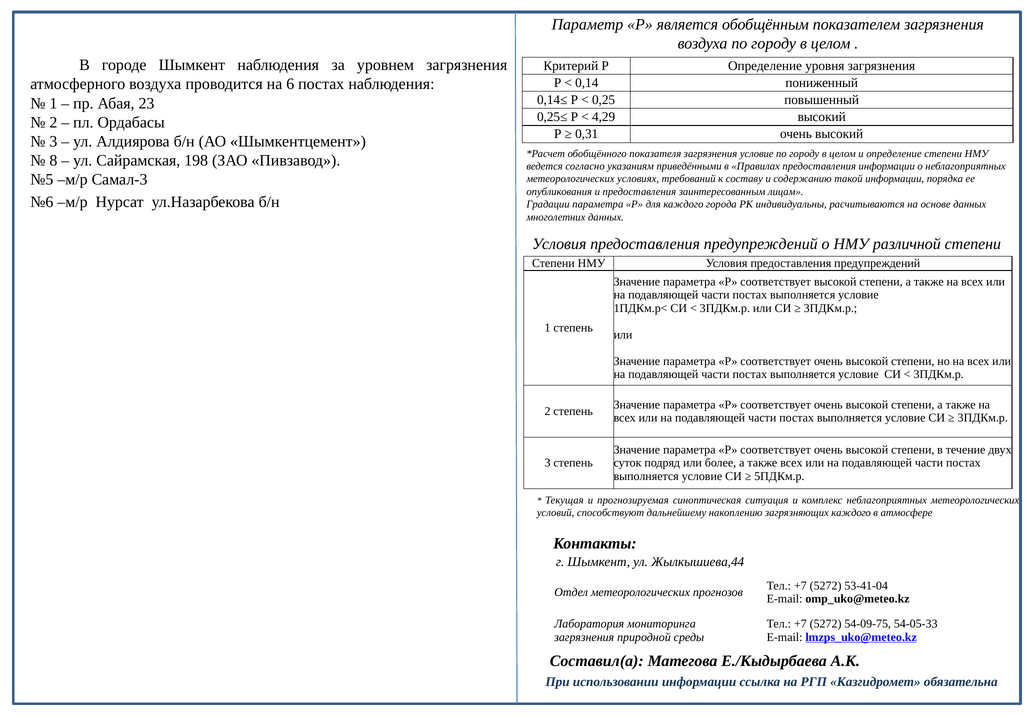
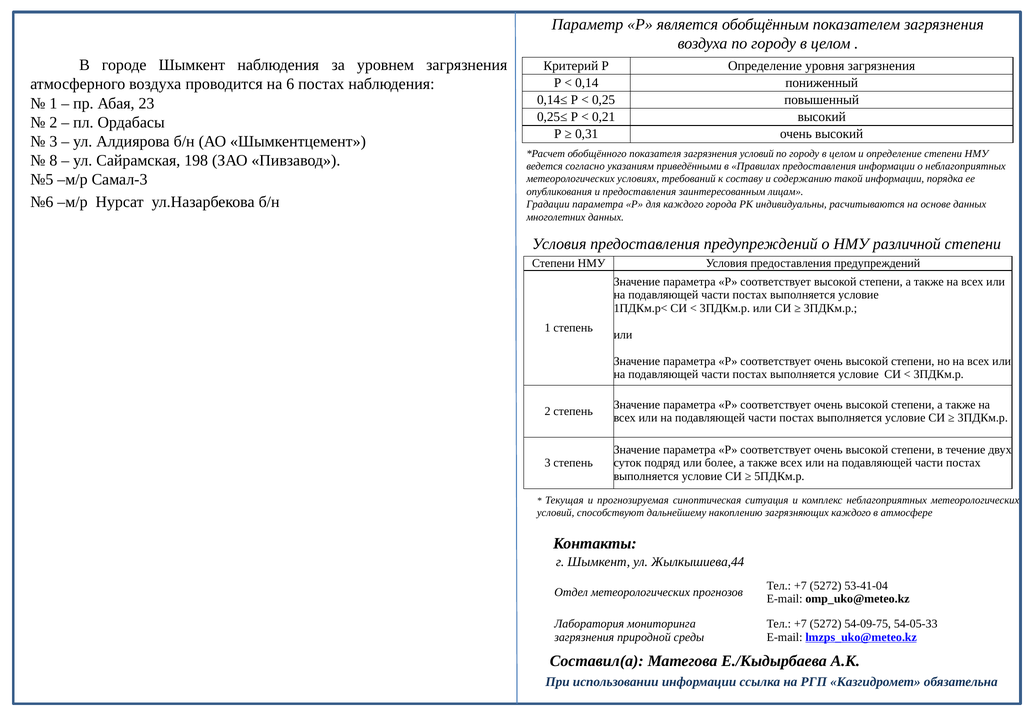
4,29: 4,29 -> 0,21
загрязнения условие: условие -> условий
